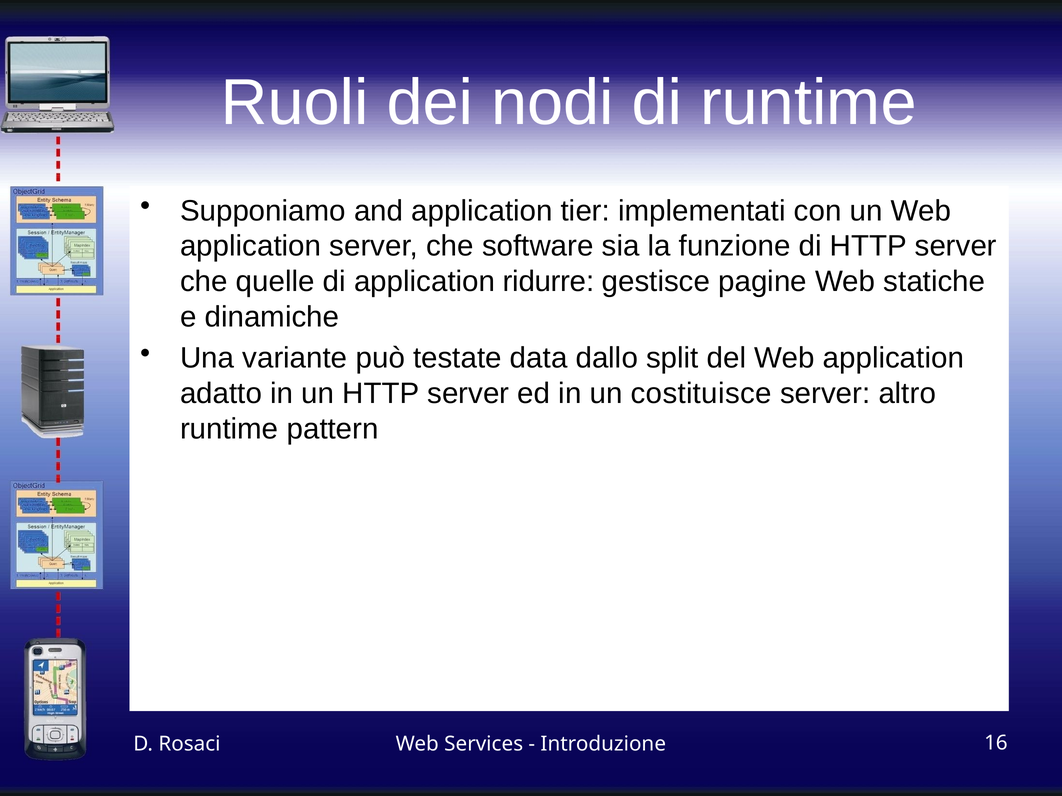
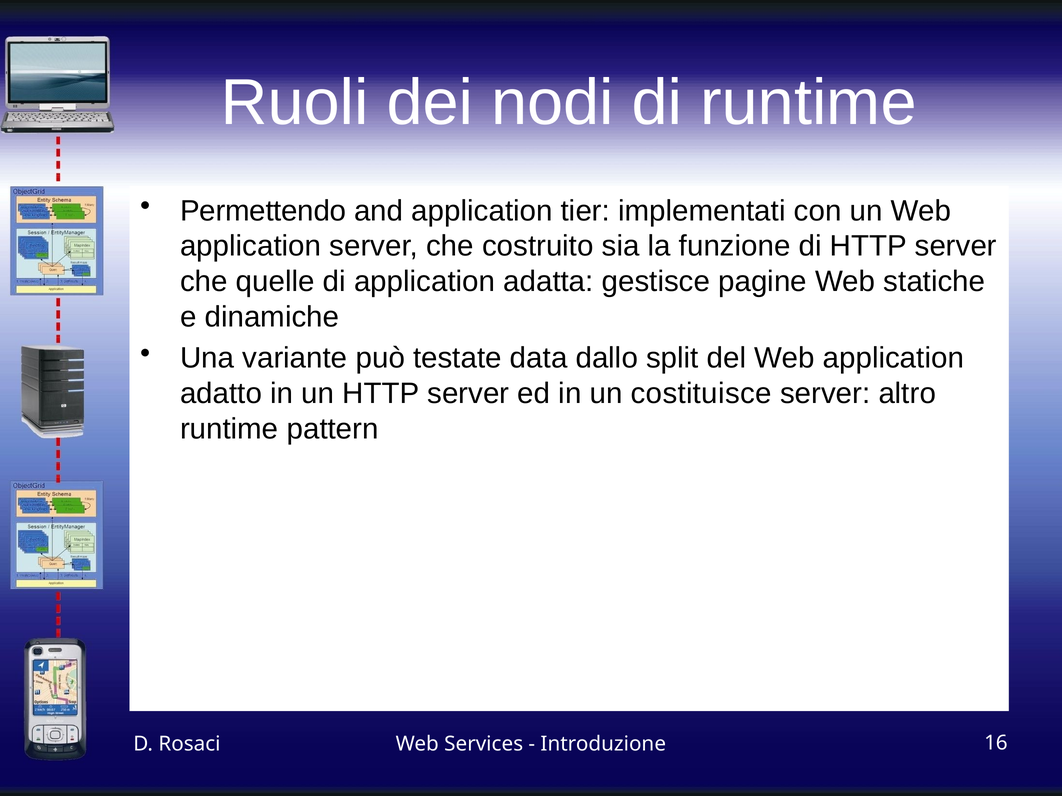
Supponiamo: Supponiamo -> Permettendo
software: software -> costruito
ridurre: ridurre -> adatta
